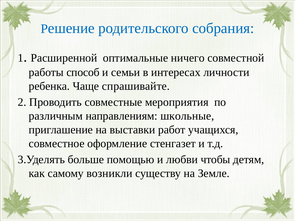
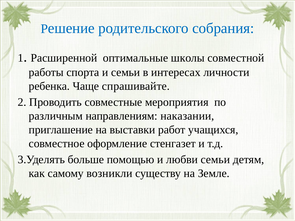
ничего: ничего -> школы
способ: способ -> спорта
школьные: школьные -> наказании
любви чтобы: чтобы -> семьи
